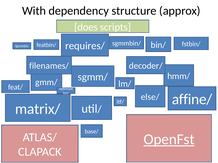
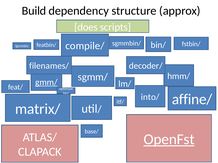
With: With -> Build
requires/: requires/ -> compile/
gmm/ underline: none -> present
else/: else/ -> into/
